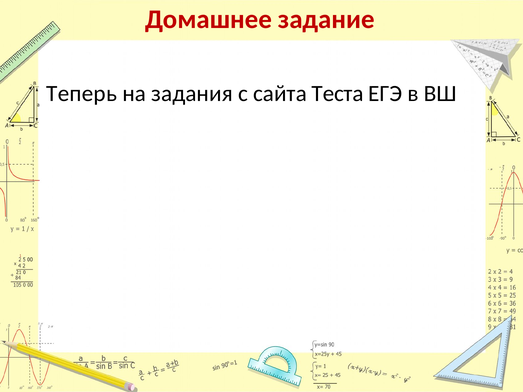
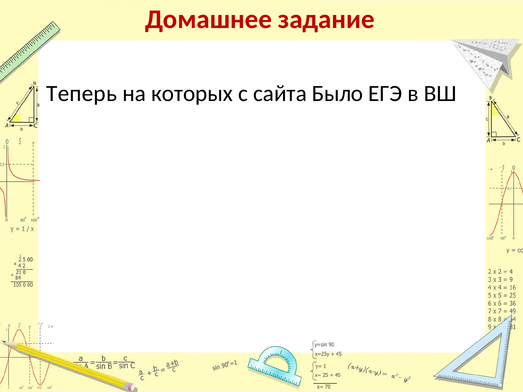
задания: задания -> которых
Теста: Теста -> Было
